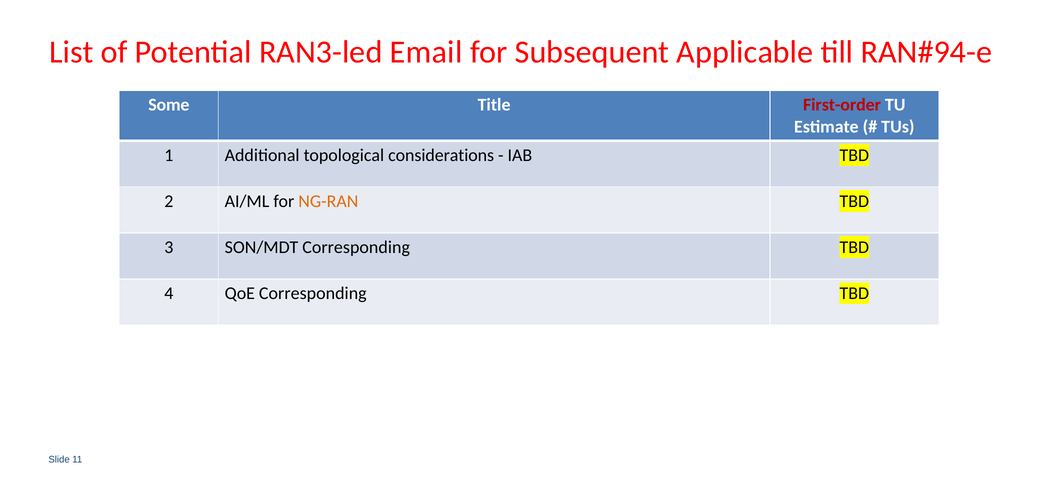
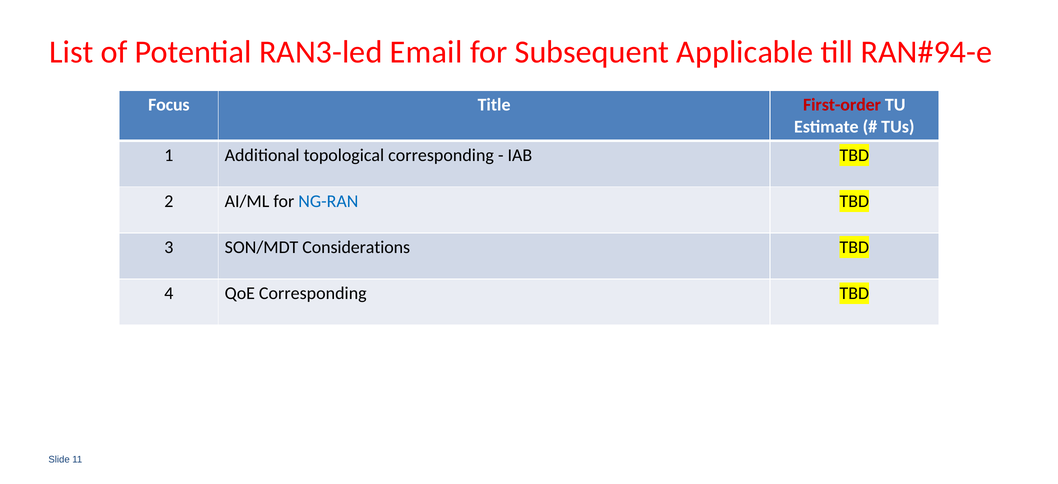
Some: Some -> Focus
topological considerations: considerations -> corresponding
NG-RAN colour: orange -> blue
SON/MDT Corresponding: Corresponding -> Considerations
